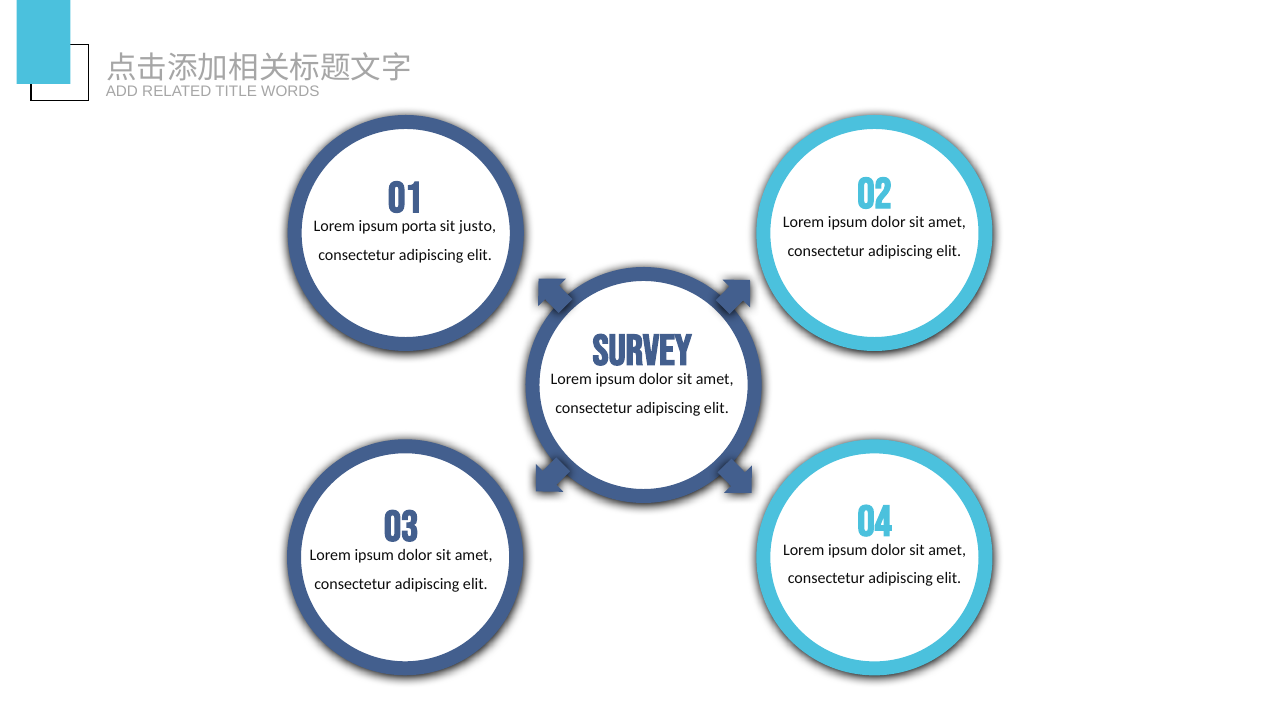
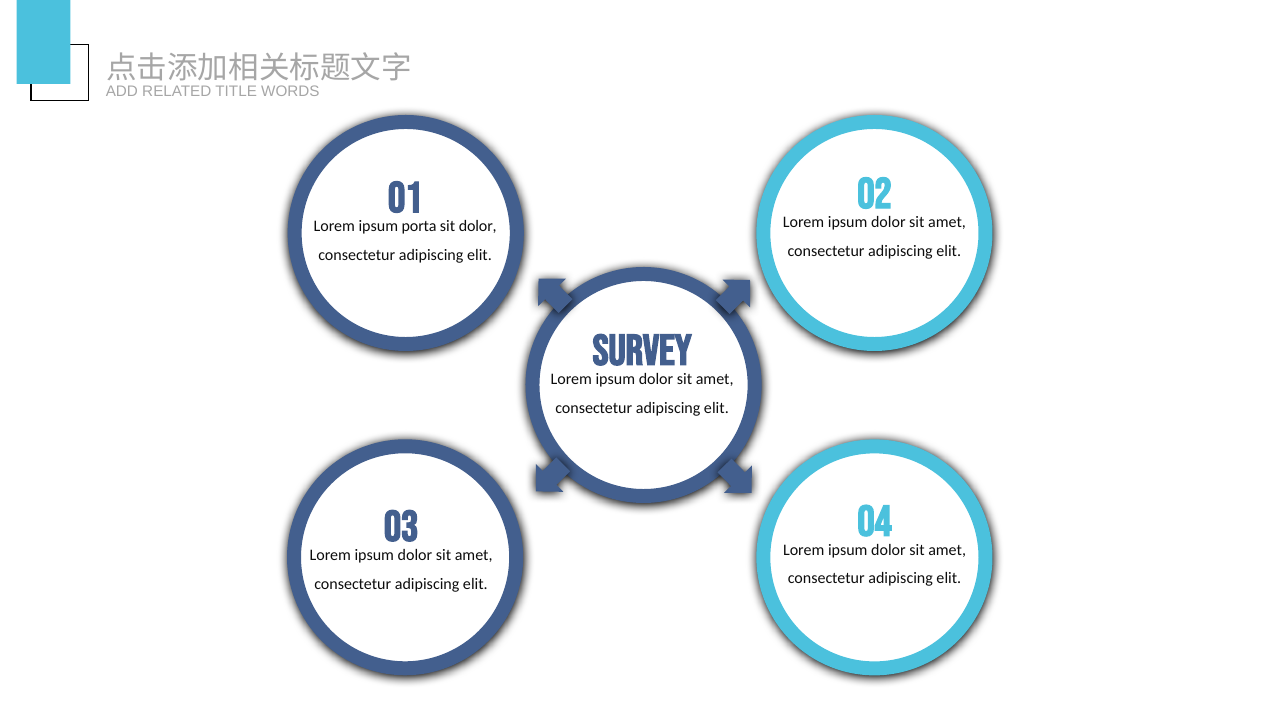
sit justo: justo -> dolor
